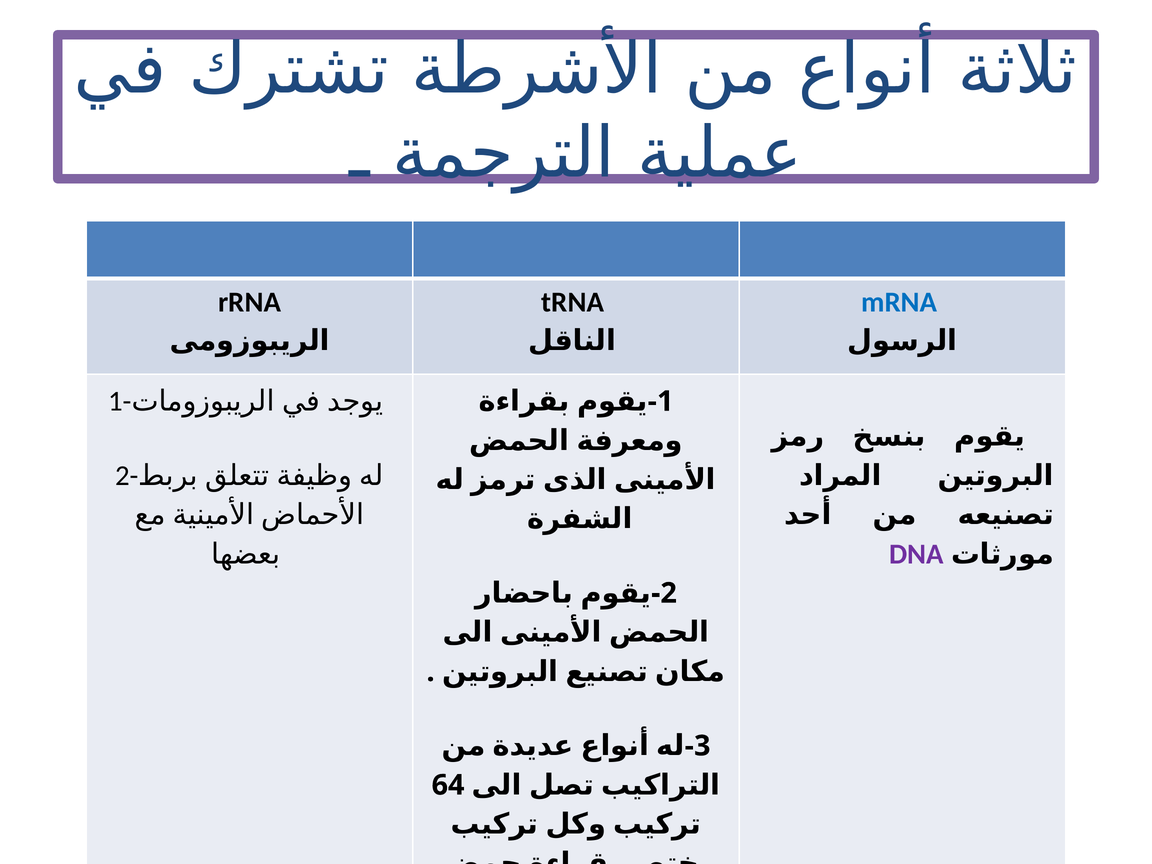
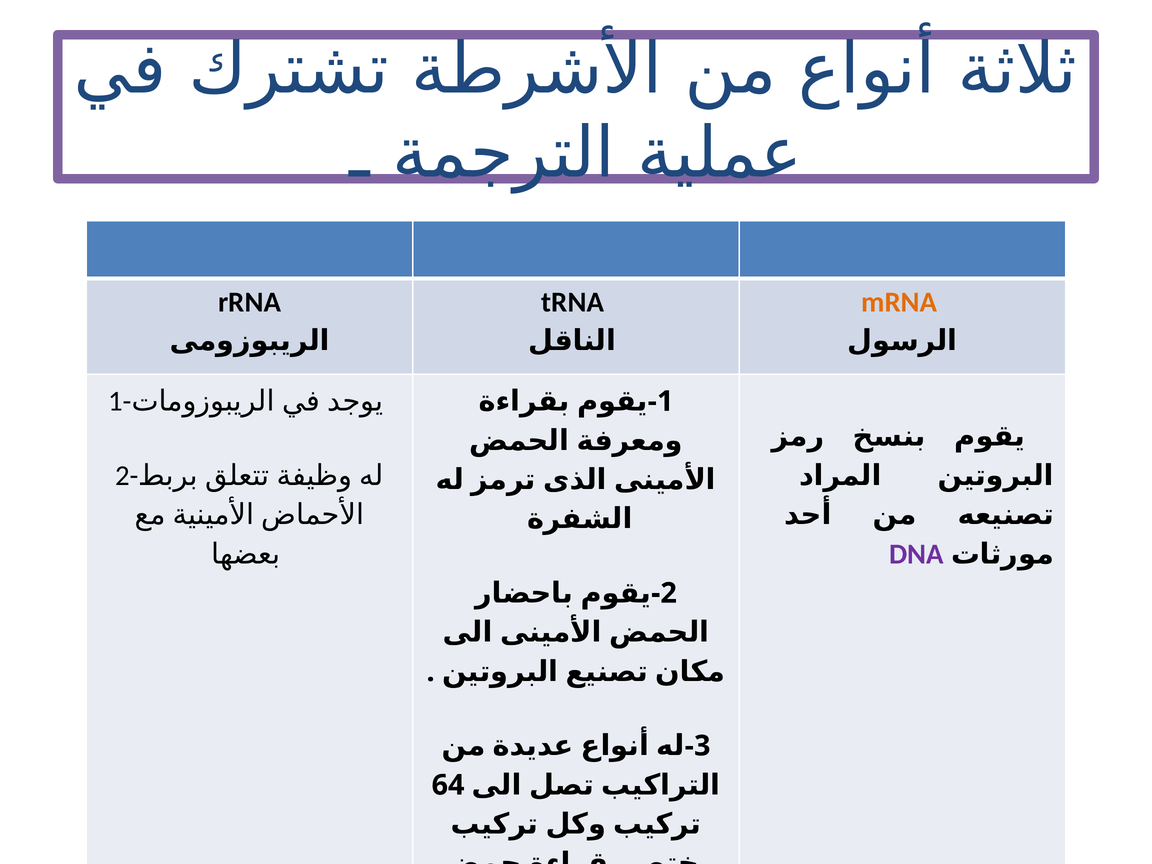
mRNA colour: blue -> orange
